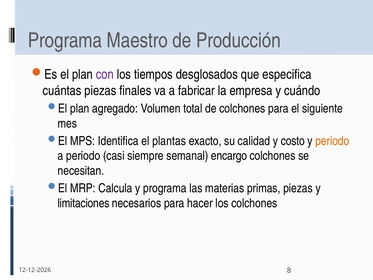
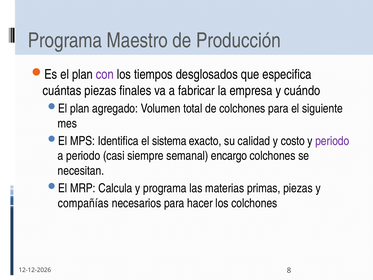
plantas: plantas -> sistema
periodo at (332, 141) colour: orange -> purple
limitaciones: limitaciones -> compañías
